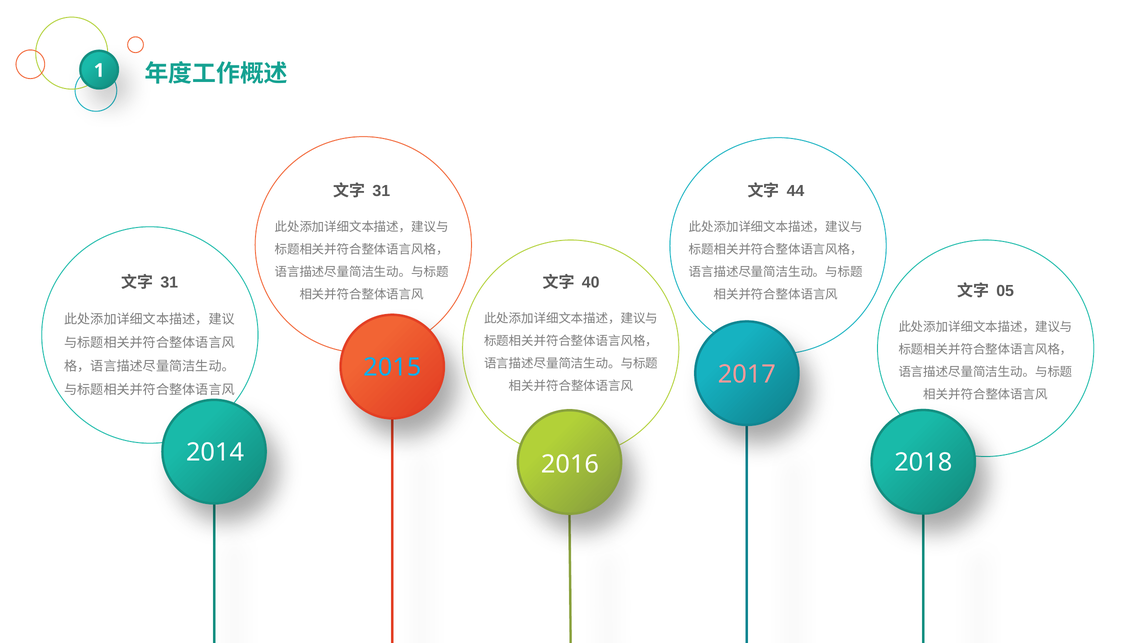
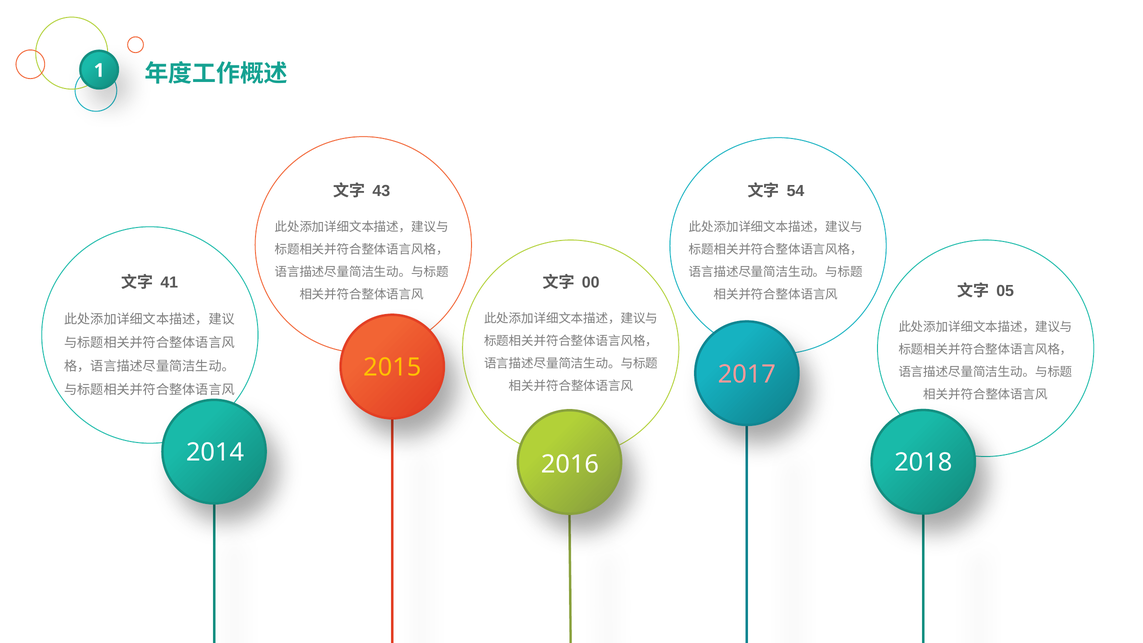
31 at (381, 191): 31 -> 43
44: 44 -> 54
31 at (169, 282): 31 -> 41
40: 40 -> 00
2015 colour: light blue -> yellow
